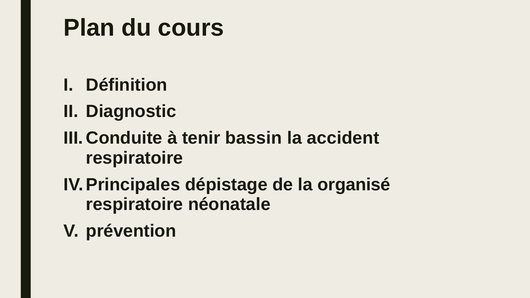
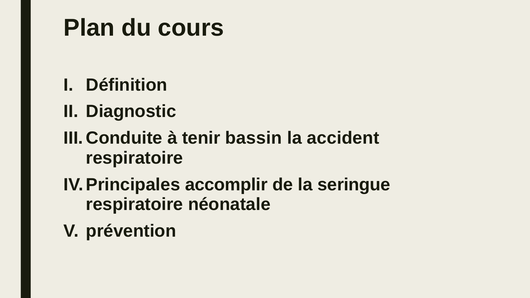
dépistage: dépistage -> accomplir
organisé: organisé -> seringue
